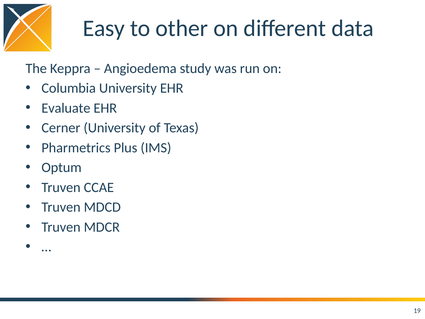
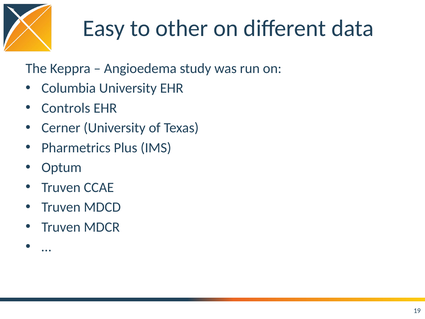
Evaluate: Evaluate -> Controls
